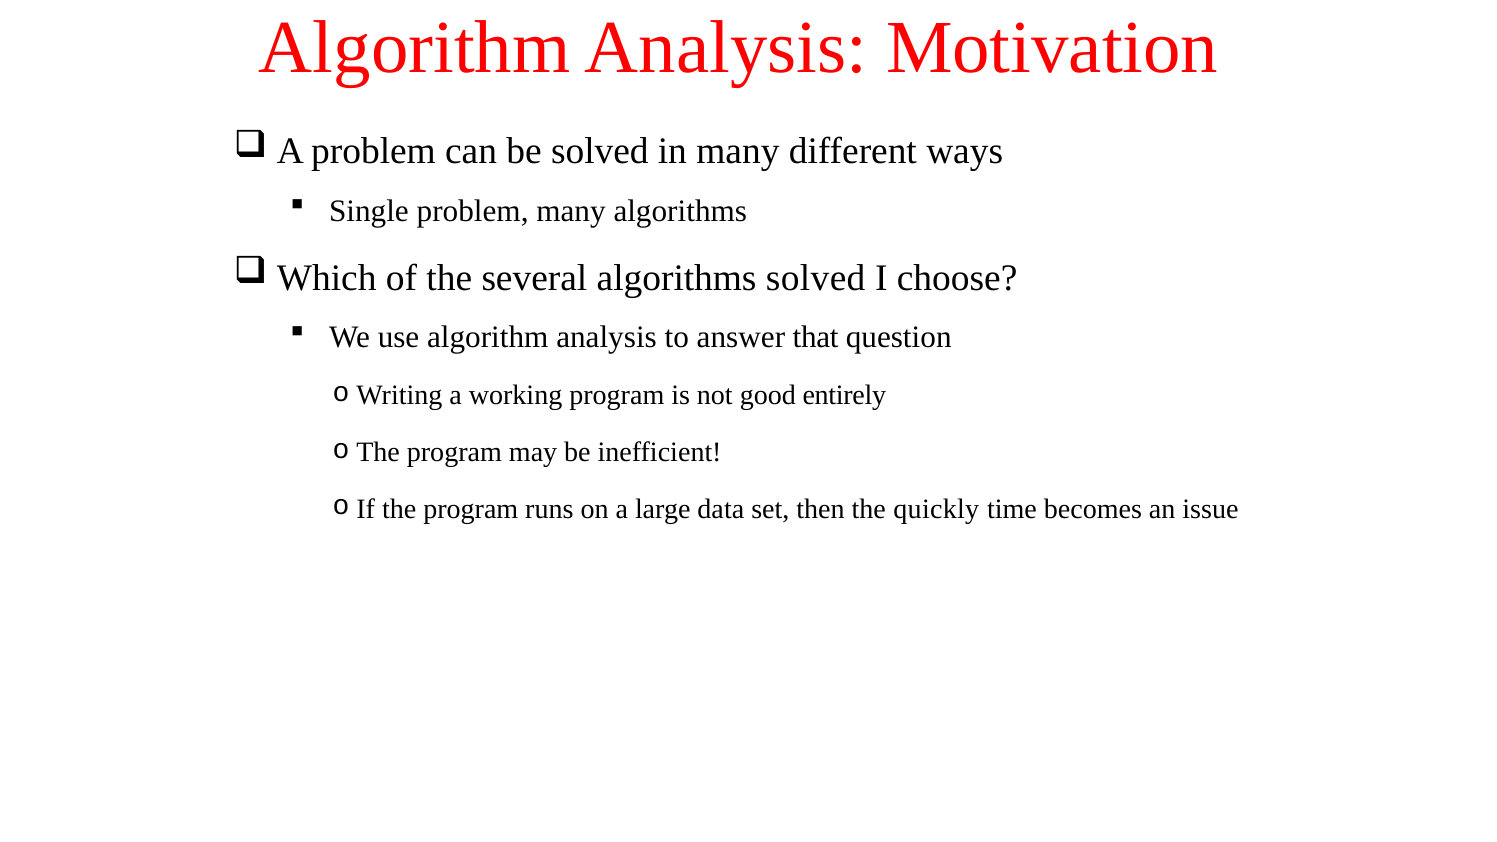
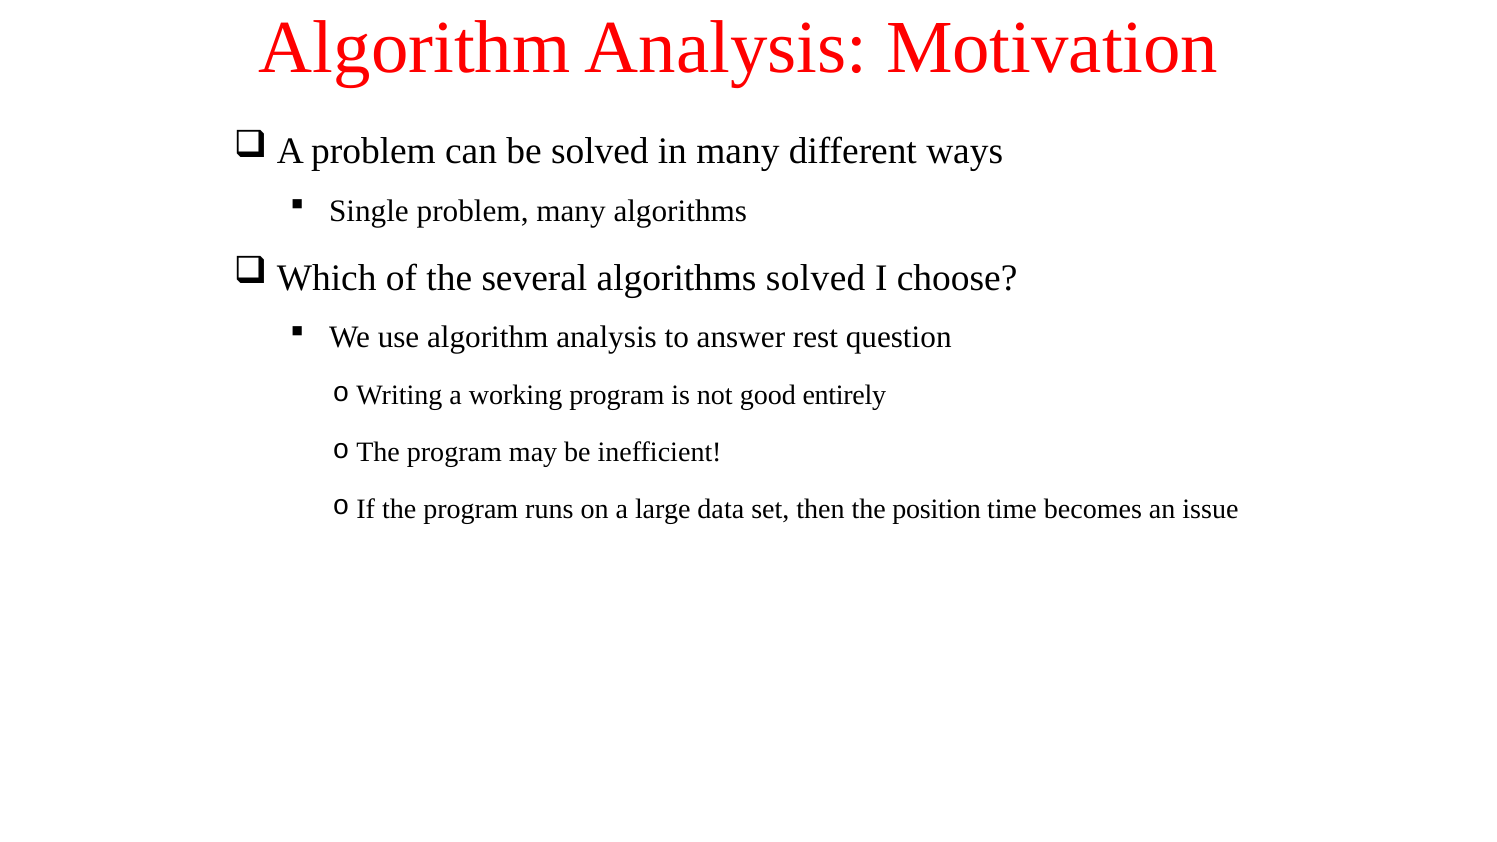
that: that -> rest
quickly: quickly -> position
